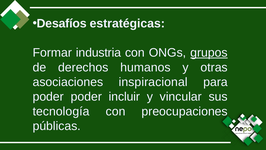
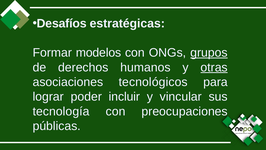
industria: industria -> modelos
otras underline: none -> present
inspiracional: inspiracional -> tecnológicos
poder at (48, 96): poder -> lograr
